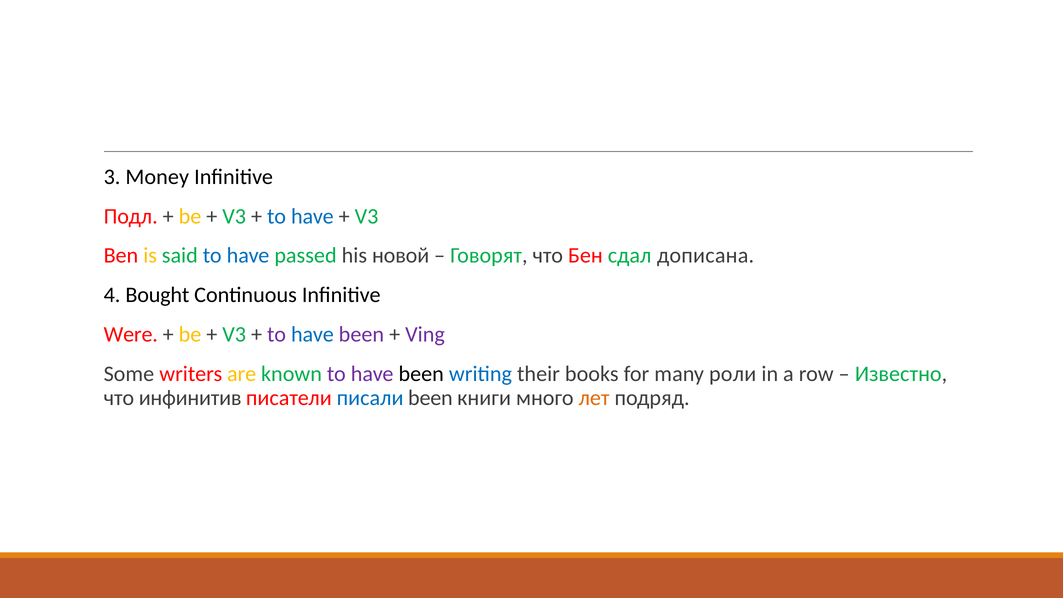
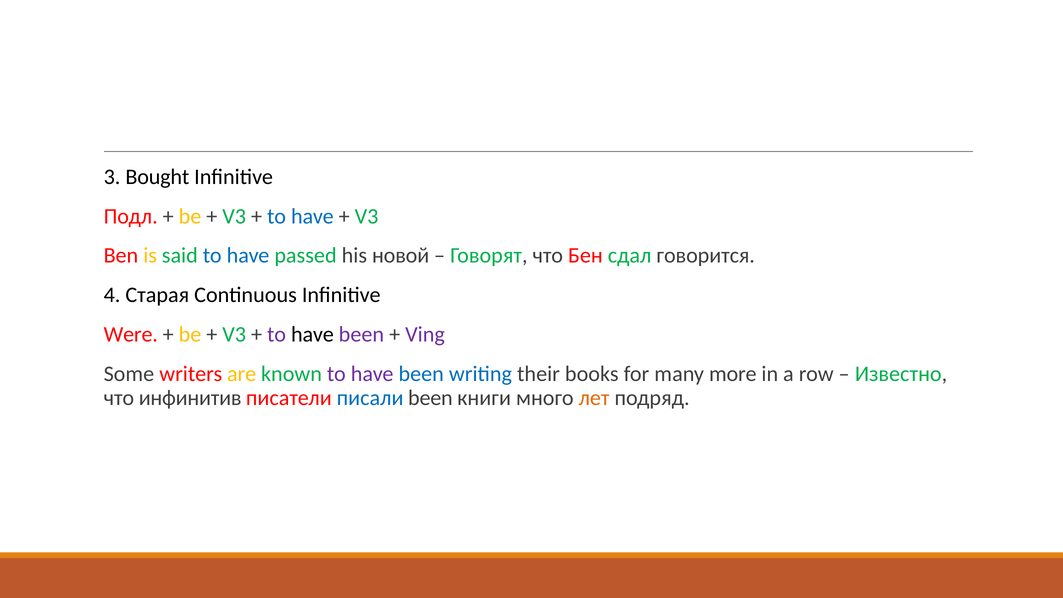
Money: Money -> Bought
дописана: дописана -> говорится
Bought: Bought -> Старая
have at (312, 334) colour: blue -> black
been at (421, 374) colour: black -> blue
роли: роли -> more
